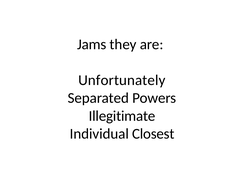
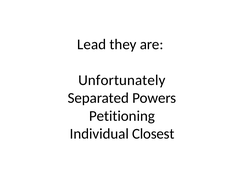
Jams: Jams -> Lead
Illegitimate: Illegitimate -> Petitioning
